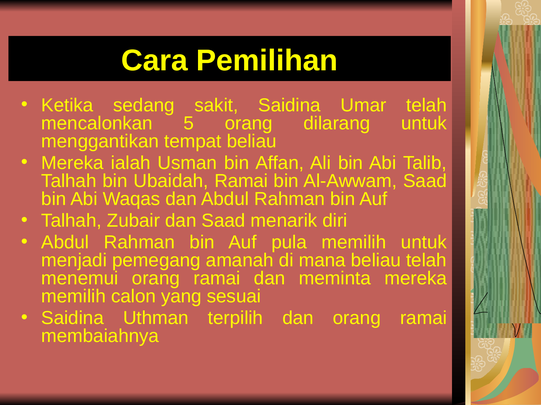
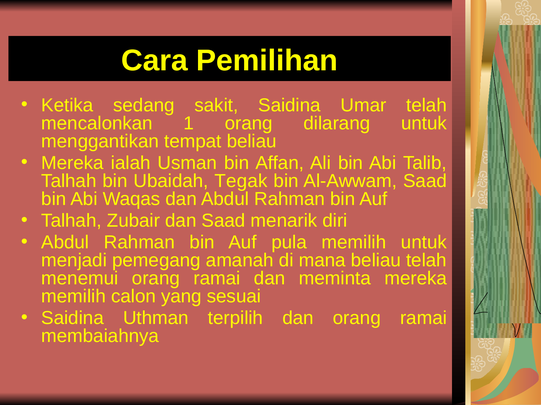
5: 5 -> 1
Ubaidah Ramai: Ramai -> Tegak
